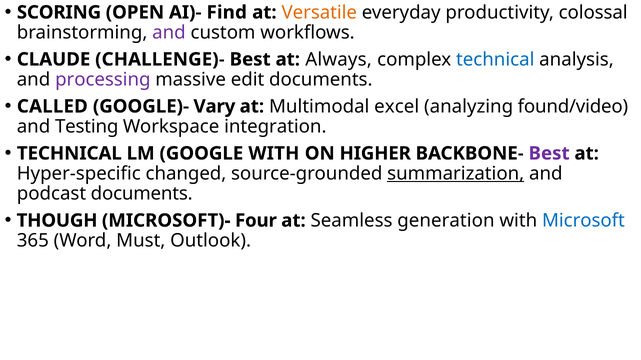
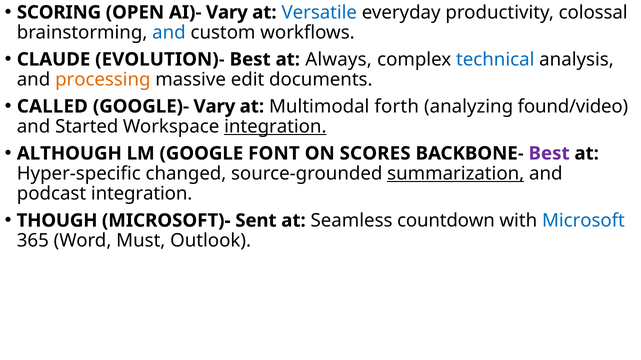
AI)- Find: Find -> Vary
Versatile colour: orange -> blue
and at (169, 33) colour: purple -> blue
CHALLENGE)-: CHALLENGE)- -> EVOLUTION)-
processing colour: purple -> orange
excel: excel -> forth
Testing: Testing -> Started
integration at (275, 127) underline: none -> present
TECHNICAL at (69, 154): TECHNICAL -> ALTHOUGH
GOOGLE WITH: WITH -> FONT
HIGHER: HIGHER -> SCORES
podcast documents: documents -> integration
Four: Four -> Sent
generation: generation -> countdown
